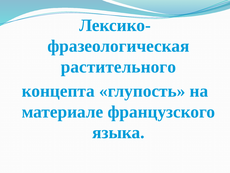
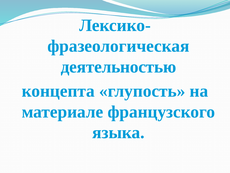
растительного: растительного -> деятельностью
